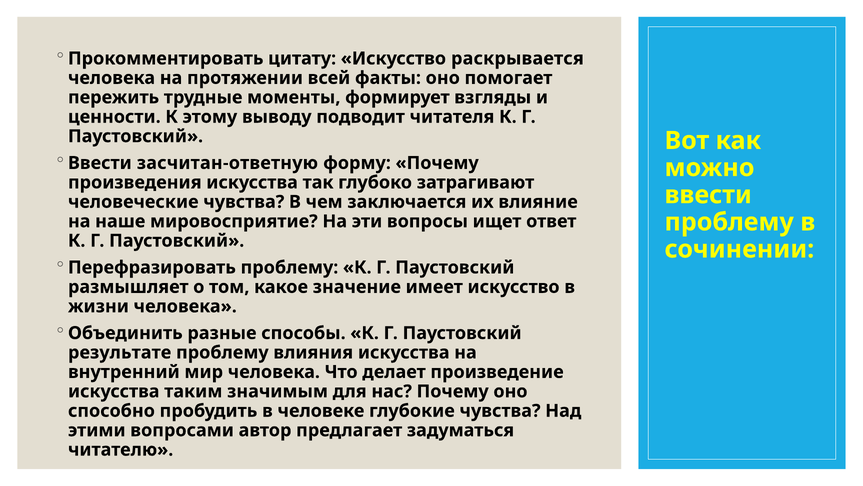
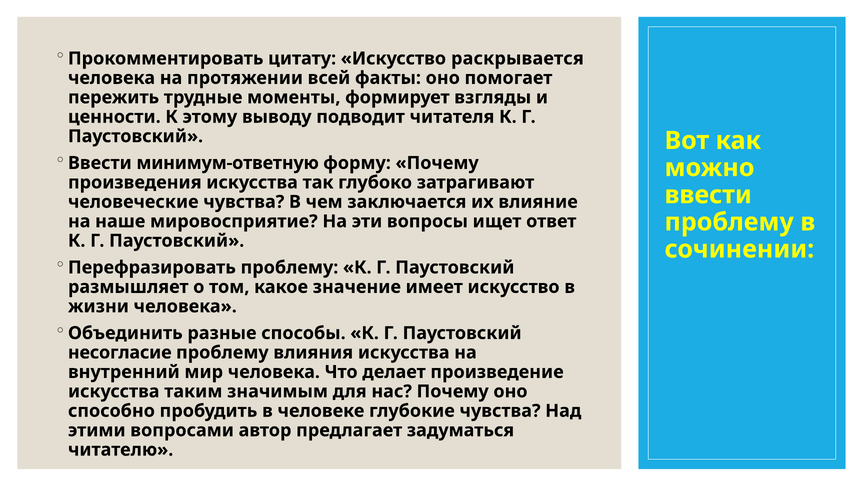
засчитан-ответную: засчитан-ответную -> минимум-ответную
результате: результате -> несогласие
